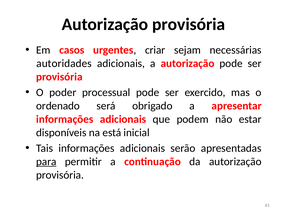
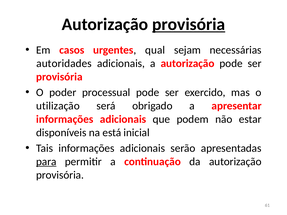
provisória at (189, 24) underline: none -> present
criar: criar -> qual
ordenado: ordenado -> utilização
